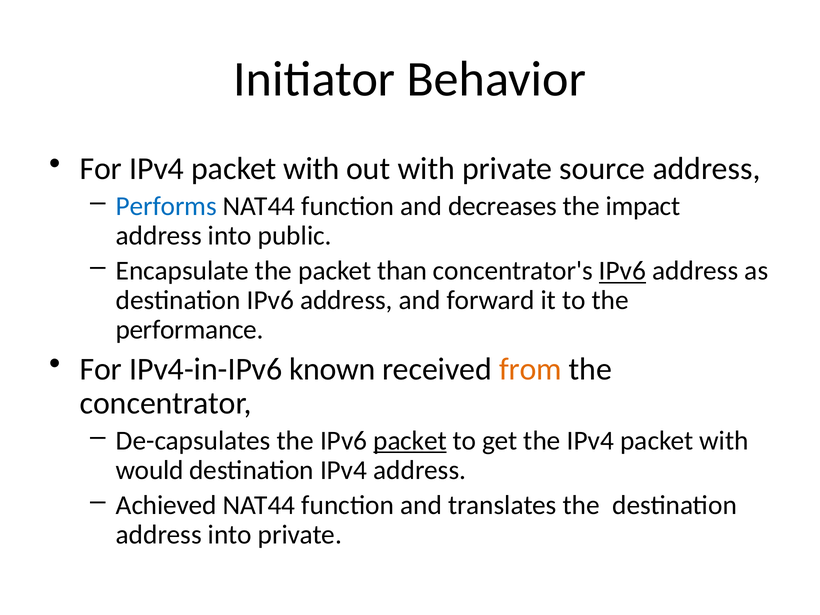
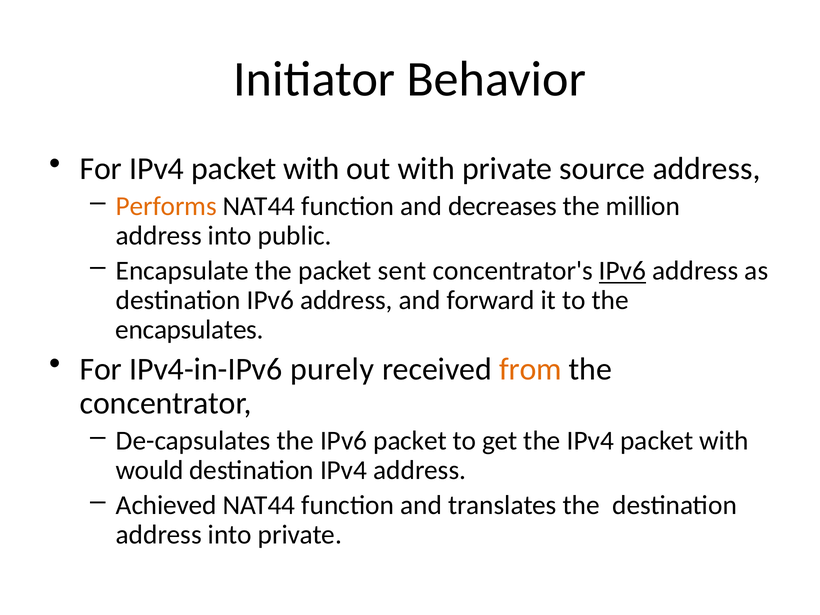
Performs colour: blue -> orange
impact: impact -> million
than: than -> sent
performance: performance -> encapsulates
known: known -> purely
packet at (410, 441) underline: present -> none
